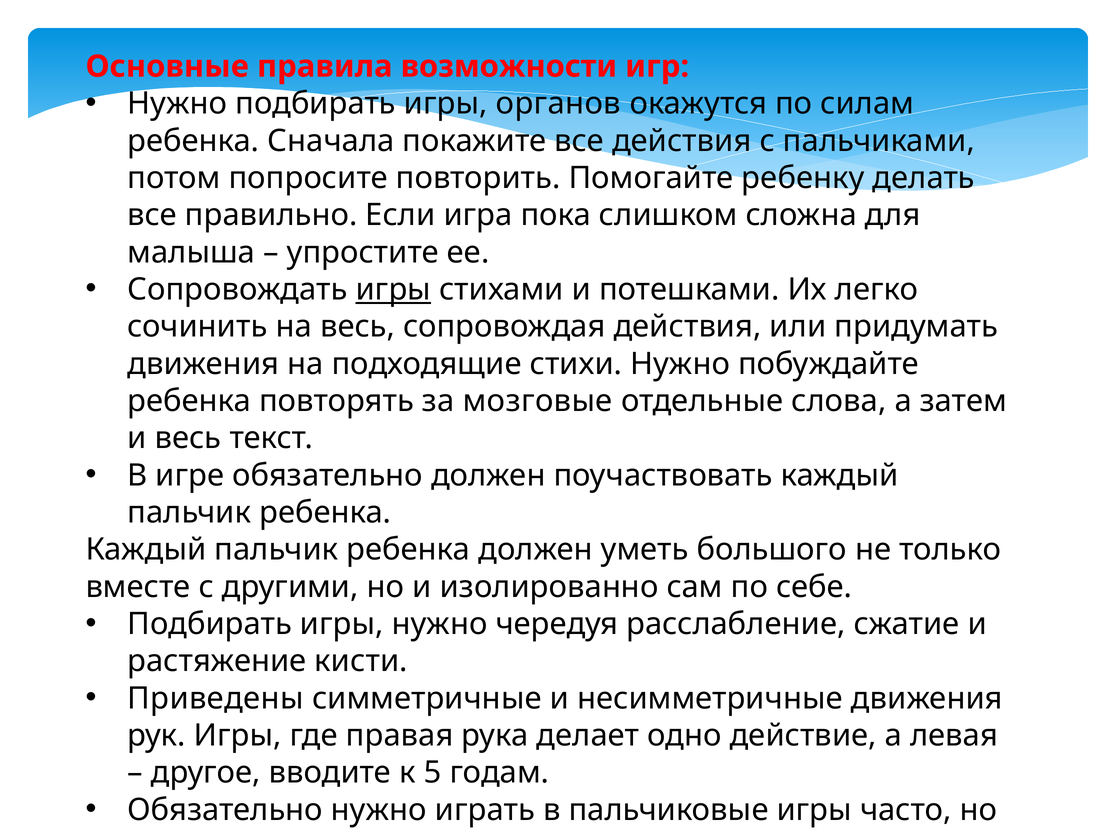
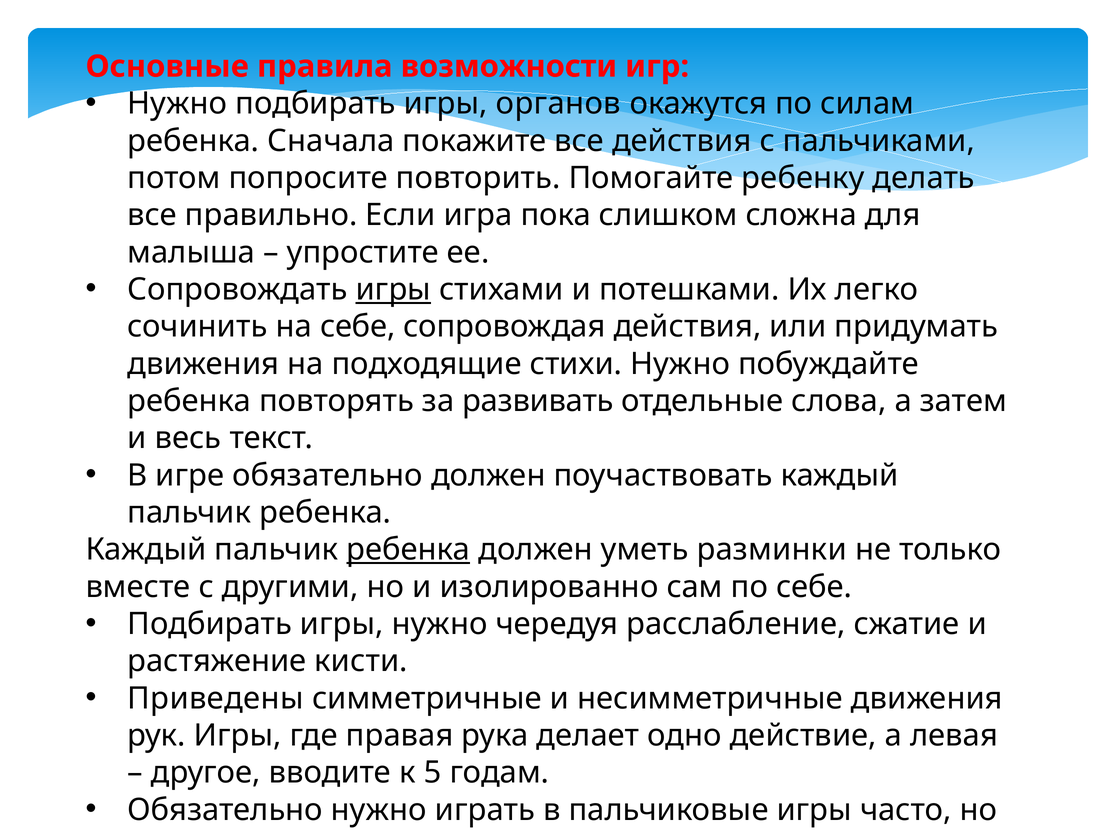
на весь: весь -> себе
мозговые: мозговые -> развивать
ребенка at (408, 550) underline: none -> present
большого: большого -> разминки
